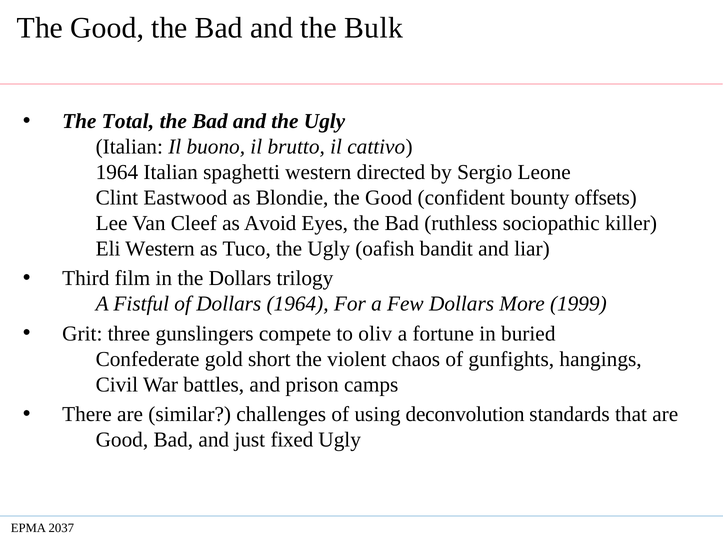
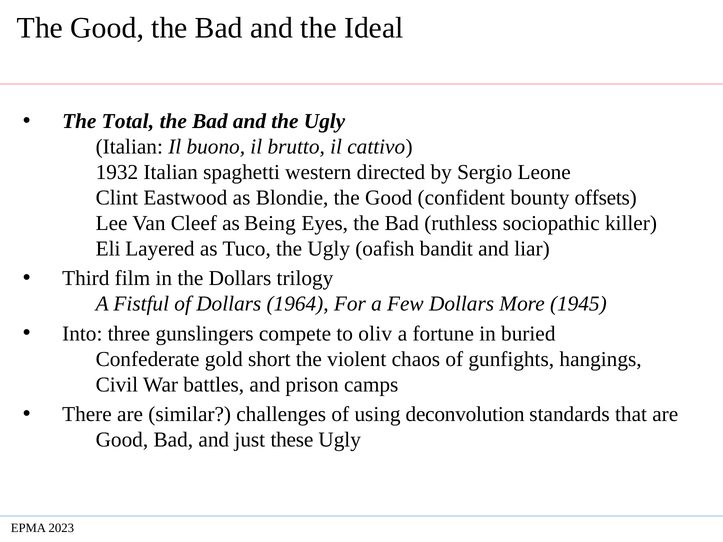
Bulk: Bulk -> Ideal
1964 at (117, 172): 1964 -> 1932
Avoid: Avoid -> Being
Eli Western: Western -> Layered
1999: 1999 -> 1945
Grit: Grit -> Into
fixed: fixed -> these
2037: 2037 -> 2023
